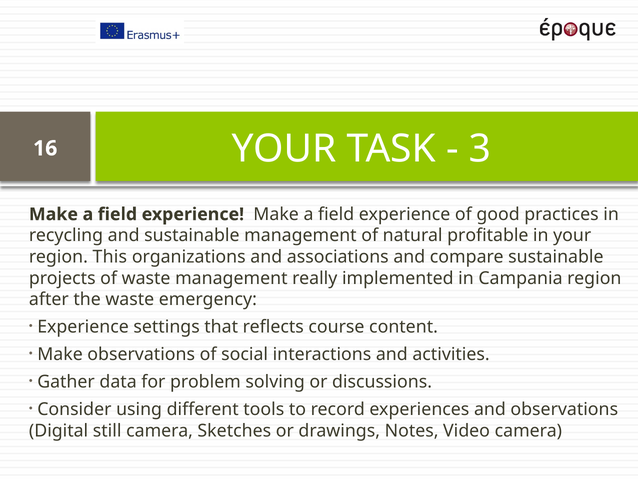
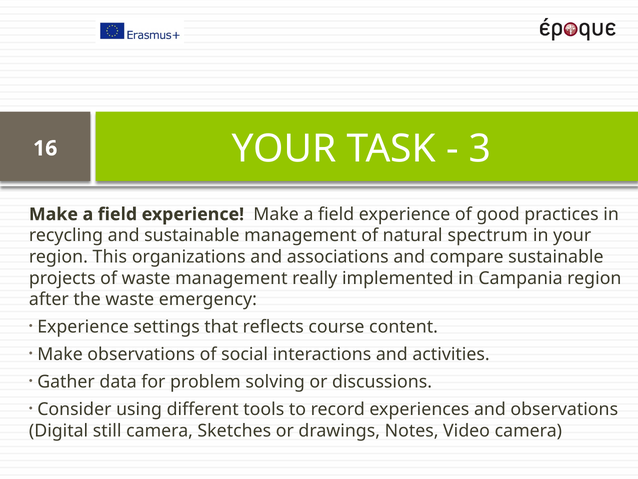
profitable: profitable -> spectrum
